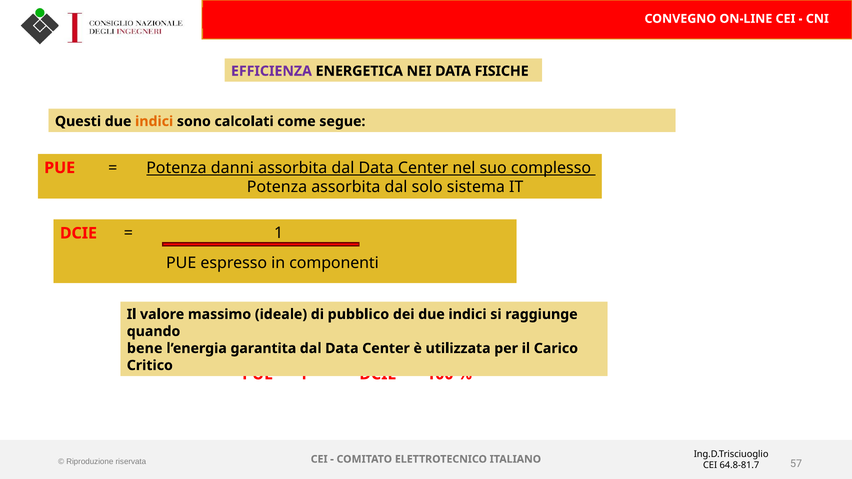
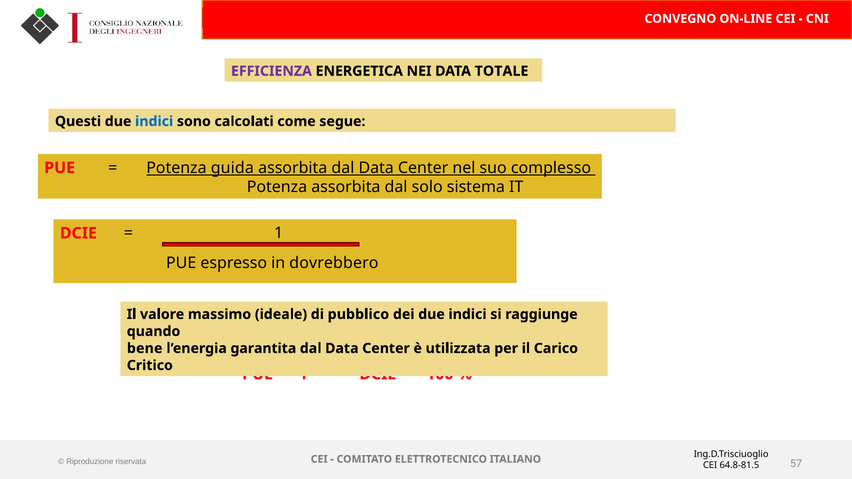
FISICHE: FISICHE -> TOTALE
indici at (154, 121) colour: orange -> blue
danni: danni -> guida
componenti: componenti -> dovrebbero
64.8-81.7: 64.8-81.7 -> 64.8-81.5
